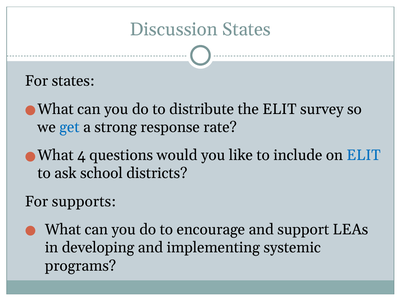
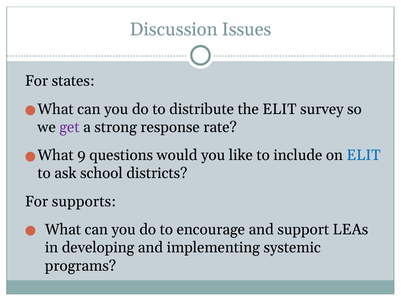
Discussion States: States -> Issues
get colour: blue -> purple
4: 4 -> 9
